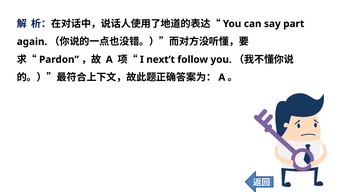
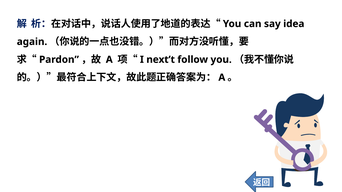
part: part -> idea
